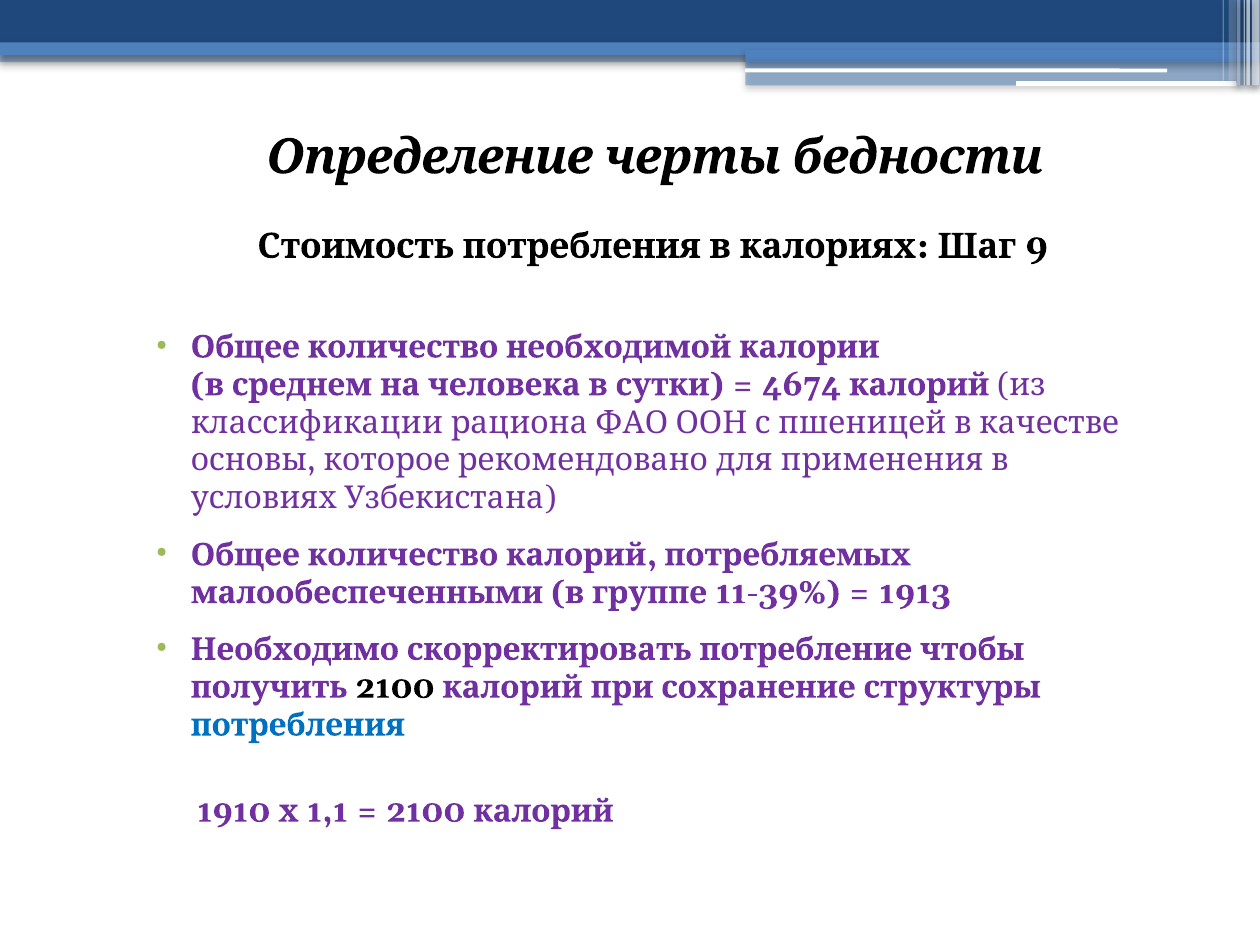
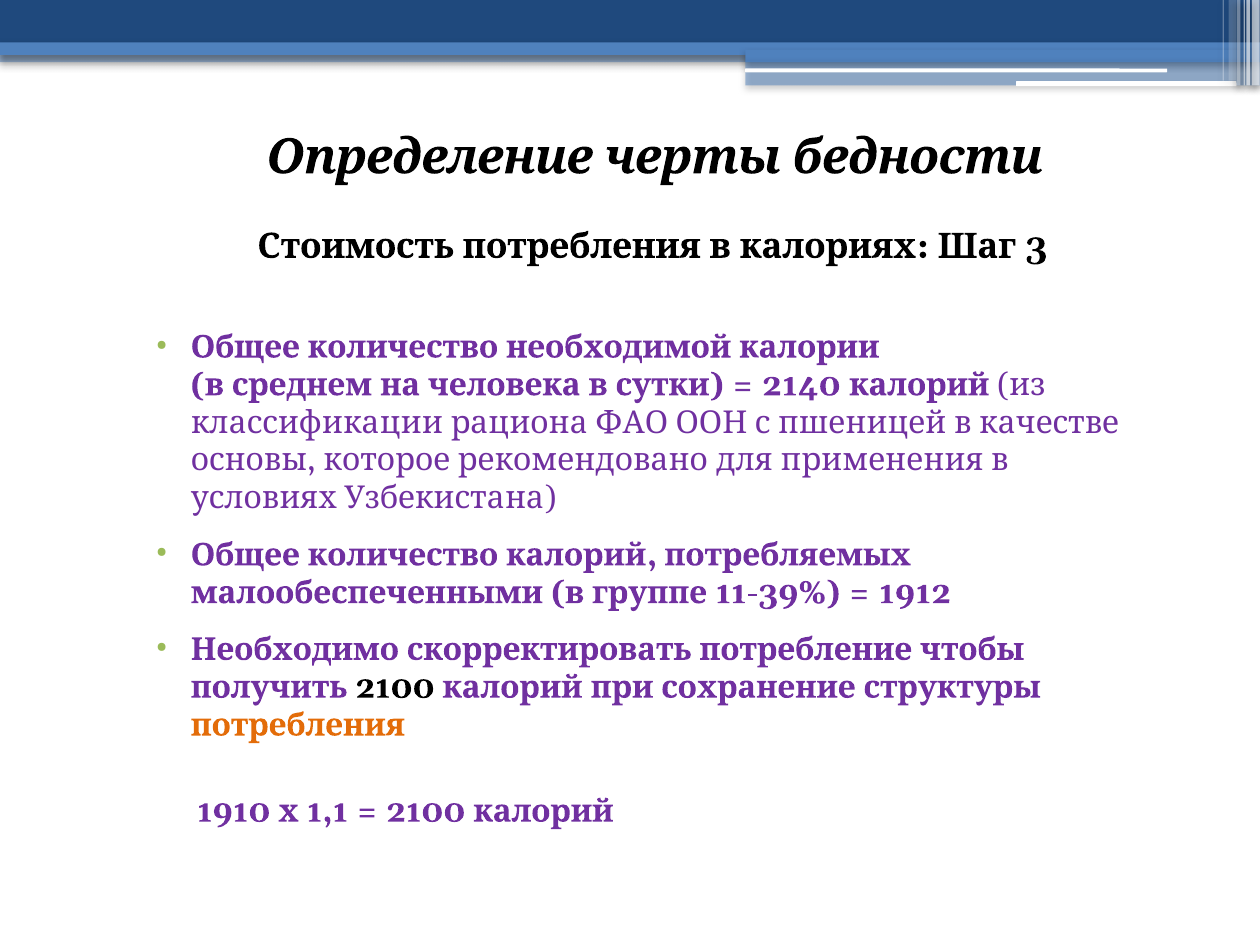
9: 9 -> 3
4674: 4674 -> 2140
1913: 1913 -> 1912
потребления colour: blue -> orange
